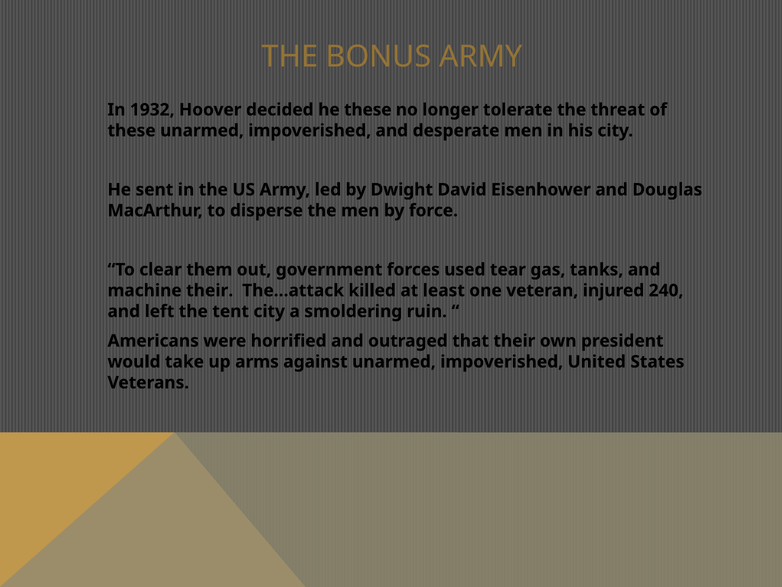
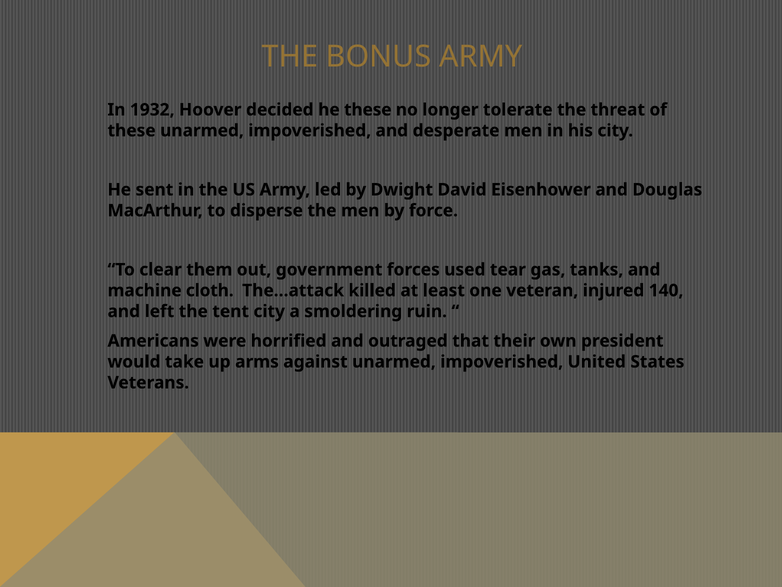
machine their: their -> cloth
240: 240 -> 140
